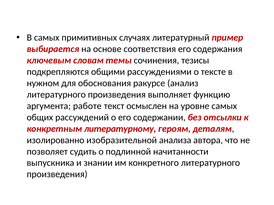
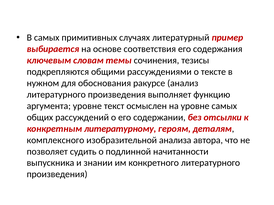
аргумента работе: работе -> уровне
изолированно: изолированно -> комплексного
